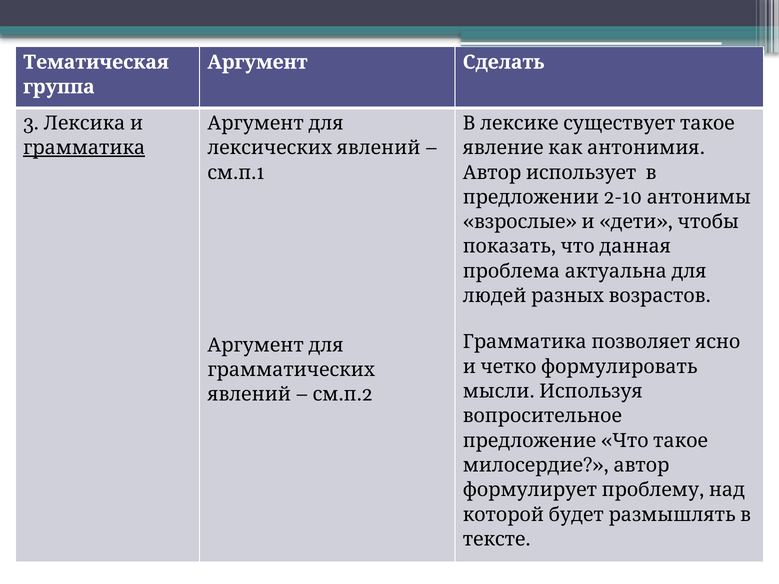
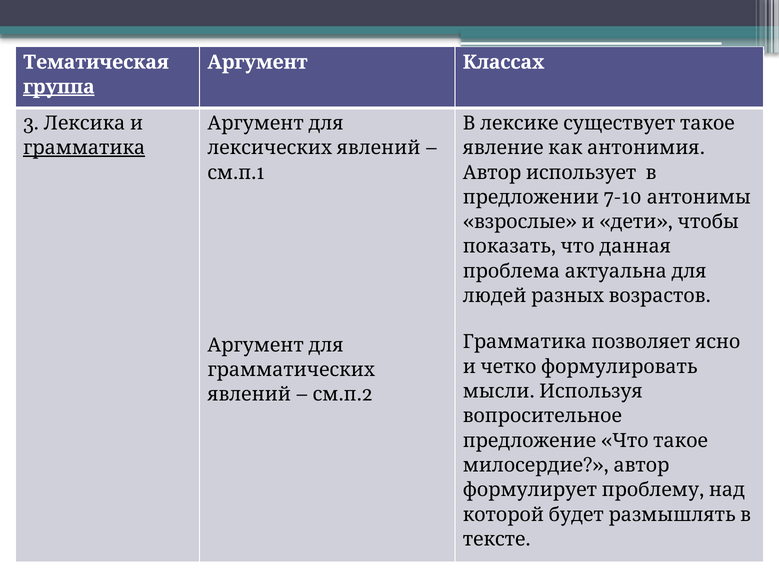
Сделать: Сделать -> Классах
группа underline: none -> present
2-10: 2-10 -> 7-10
